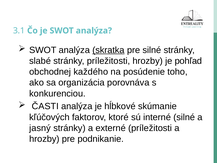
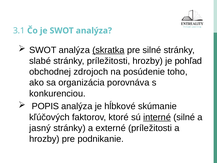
každého: každého -> zdrojoch
ČASTI: ČASTI -> POPIS
interné underline: none -> present
